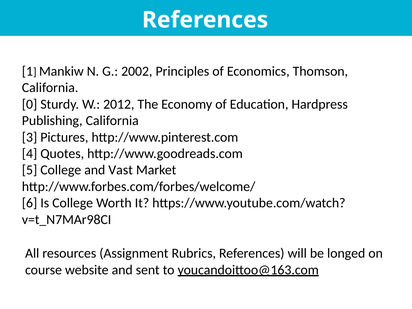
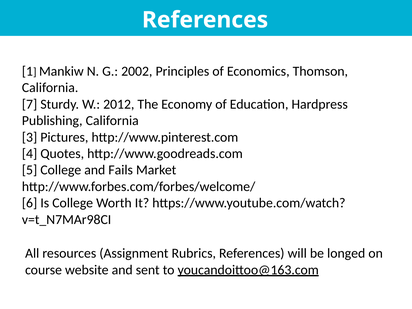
0: 0 -> 7
Vast: Vast -> Fails
